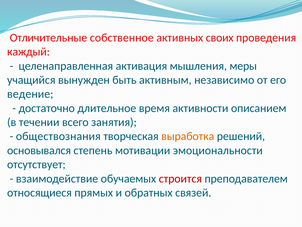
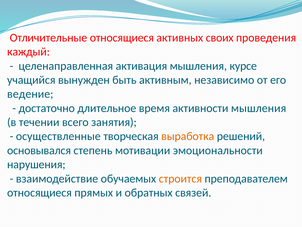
Отличительные собственное: собственное -> относящиеся
меры: меры -> курсе
активности описанием: описанием -> мышления
обществознания: обществознания -> осуществленные
отсутствует: отсутствует -> нарушения
строится colour: red -> orange
